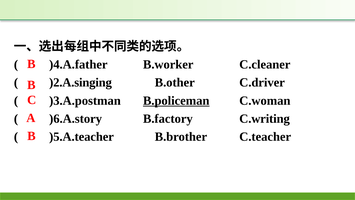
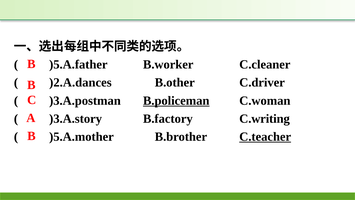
)4.A.father: )4.A.father -> )5.A.father
)2.A.singing: )2.A.singing -> )2.A.dances
)6.A.story: )6.A.story -> )3.A.story
)5.A.teacher: )5.A.teacher -> )5.A.mother
C.teacher underline: none -> present
